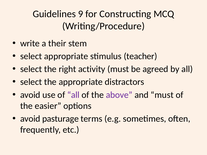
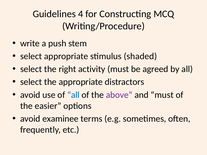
9: 9 -> 4
their: their -> push
teacher: teacher -> shaded
all at (73, 95) colour: purple -> blue
pasturage: pasturage -> examinee
